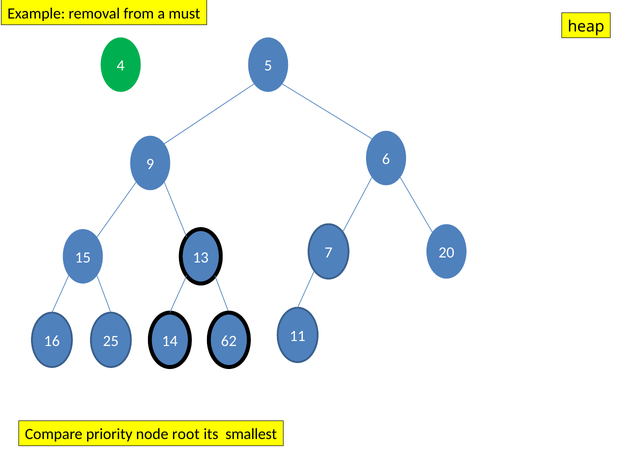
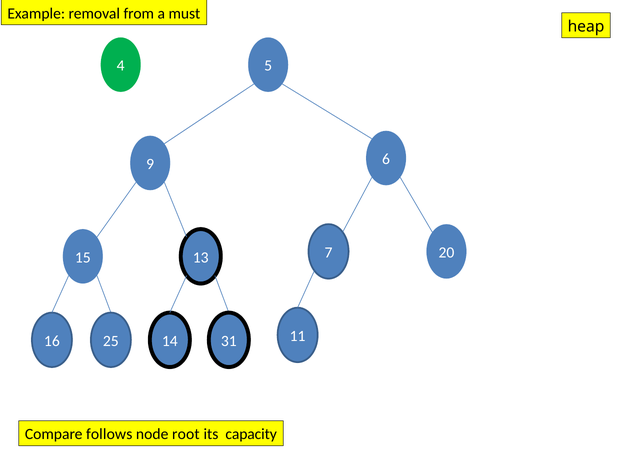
62: 62 -> 31
priority: priority -> follows
smallest: smallest -> capacity
